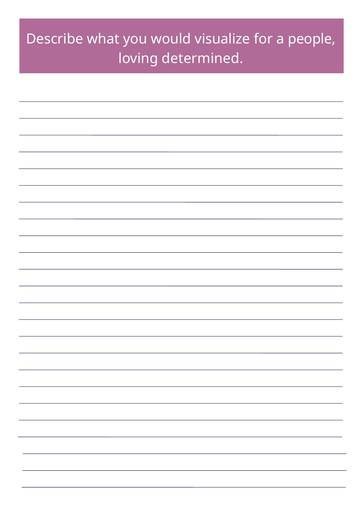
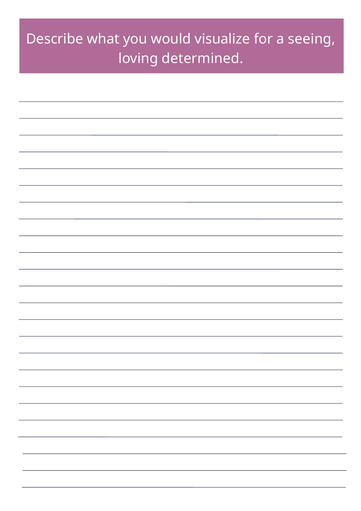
people: people -> seeing
